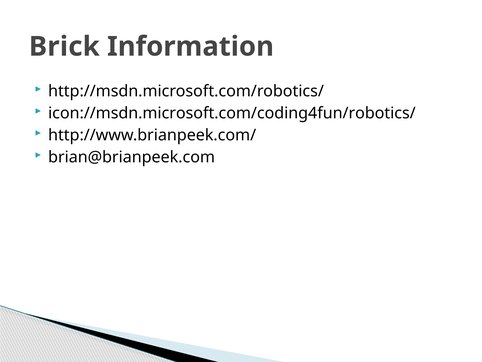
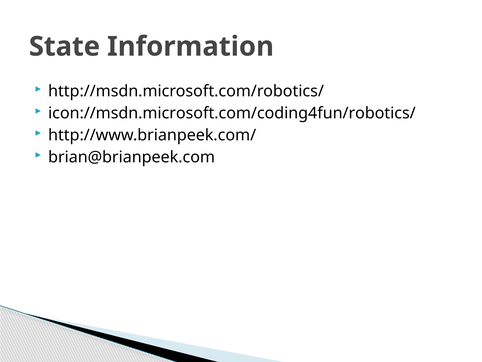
Brick: Brick -> State
